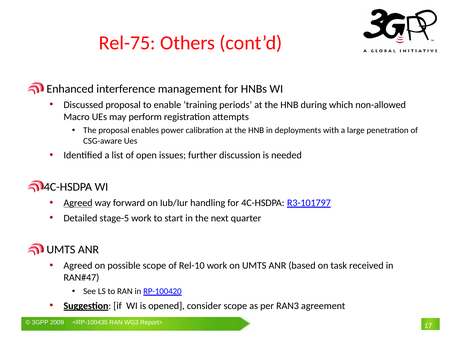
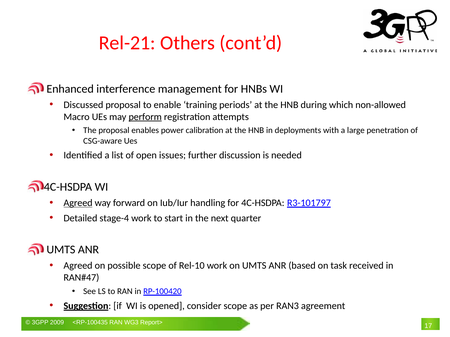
Rel-75: Rel-75 -> Rel-21
perform underline: none -> present
stage-5: stage-5 -> stage-4
